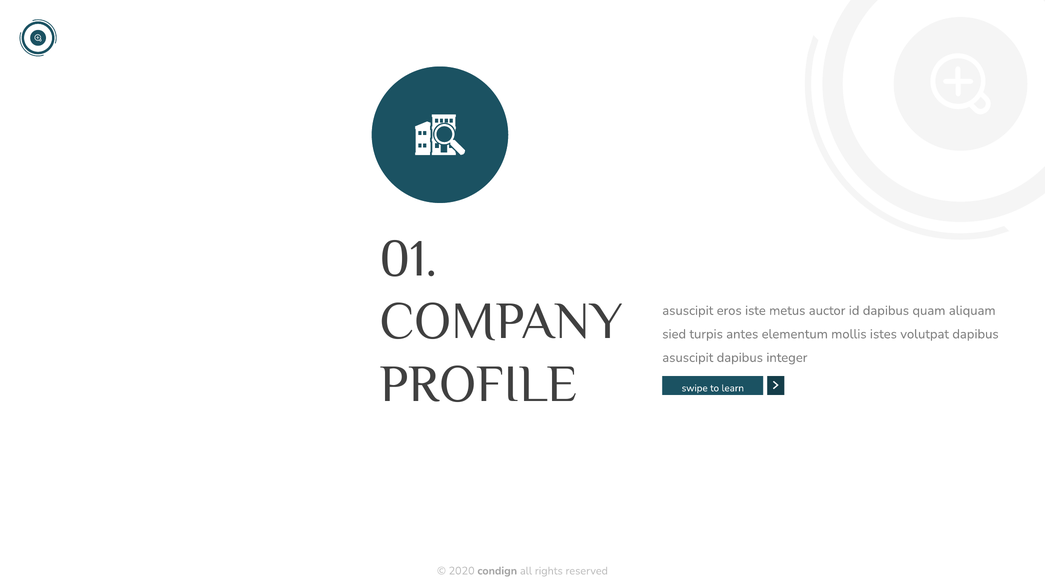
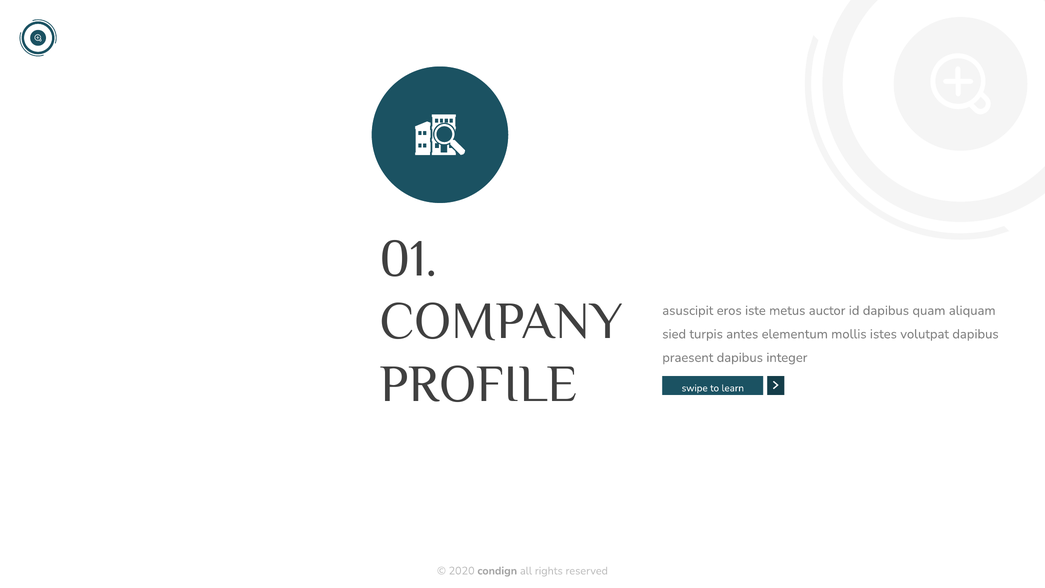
asuscipit at (688, 357): asuscipit -> praesent
